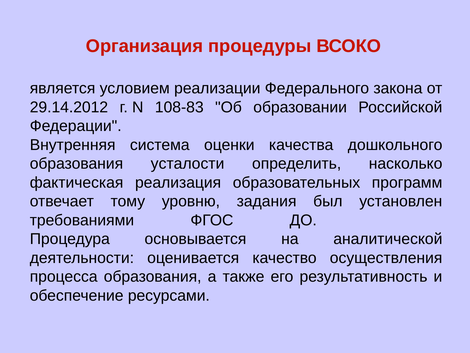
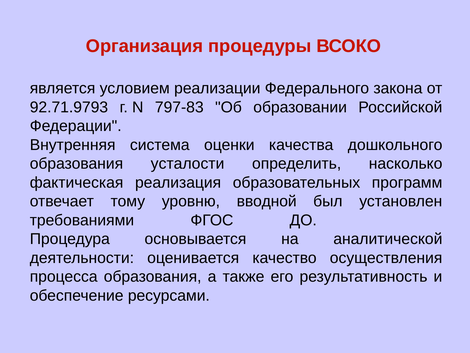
29.14.2012: 29.14.2012 -> 92.71.9793
108-83: 108-83 -> 797-83
задания: задания -> вводной
